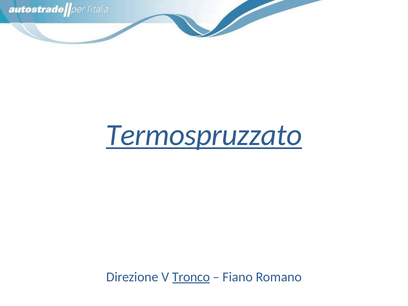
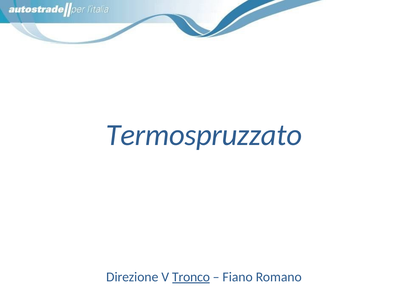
Termospruzzato underline: present -> none
